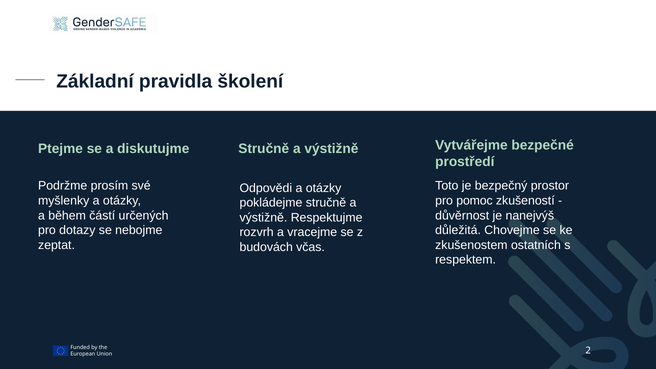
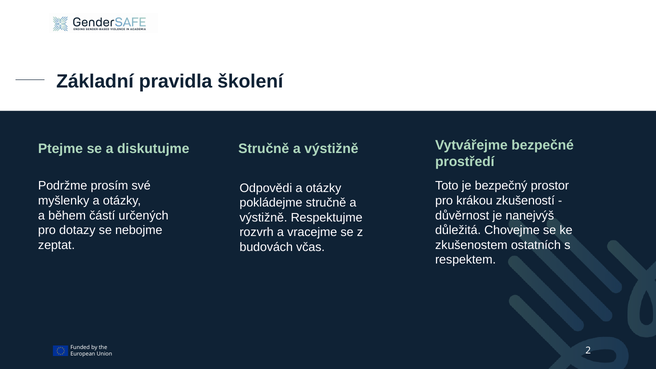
pomoc: pomoc -> krákou
